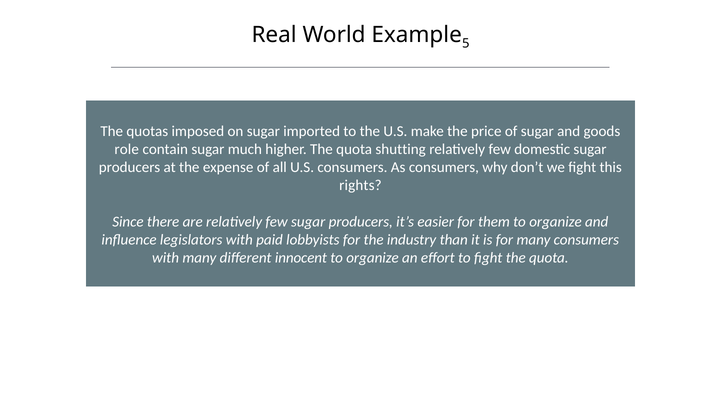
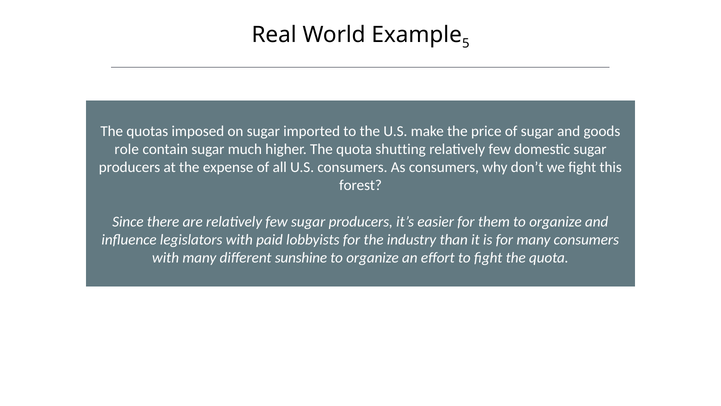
rights: rights -> forest
innocent: innocent -> sunshine
